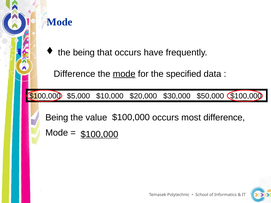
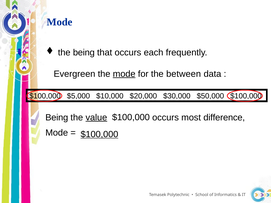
have: have -> each
Difference at (74, 74): Difference -> Evergreen
specified: specified -> between
value underline: none -> present
